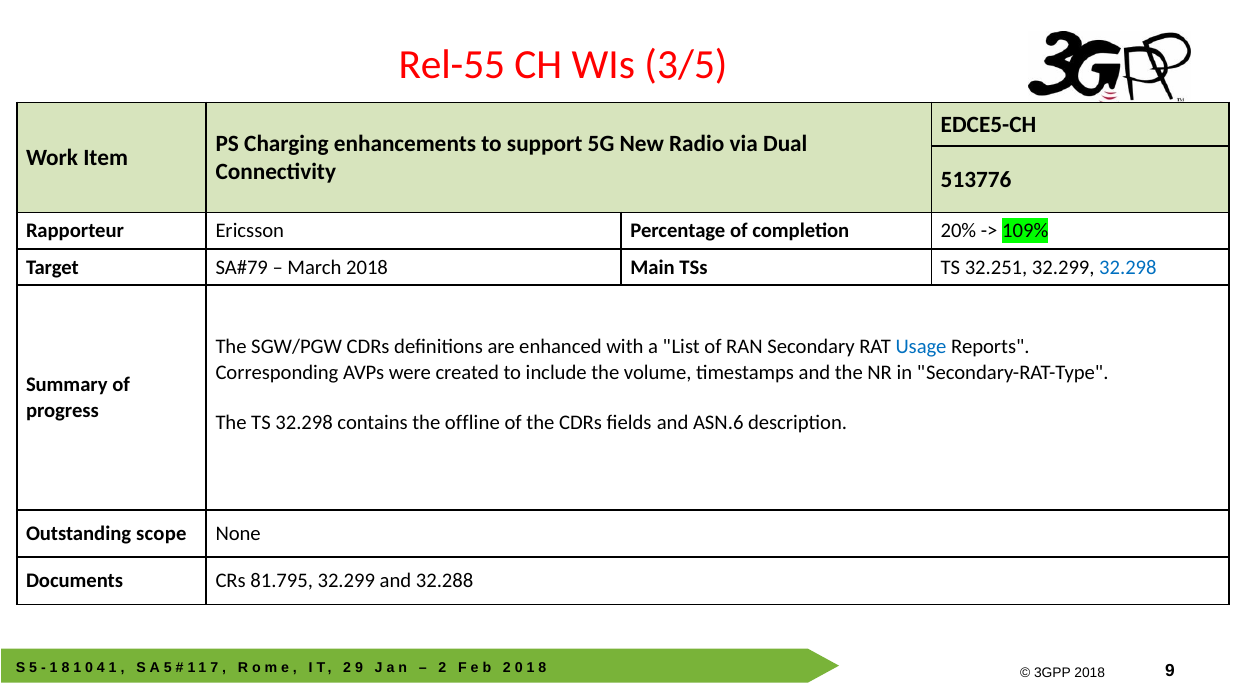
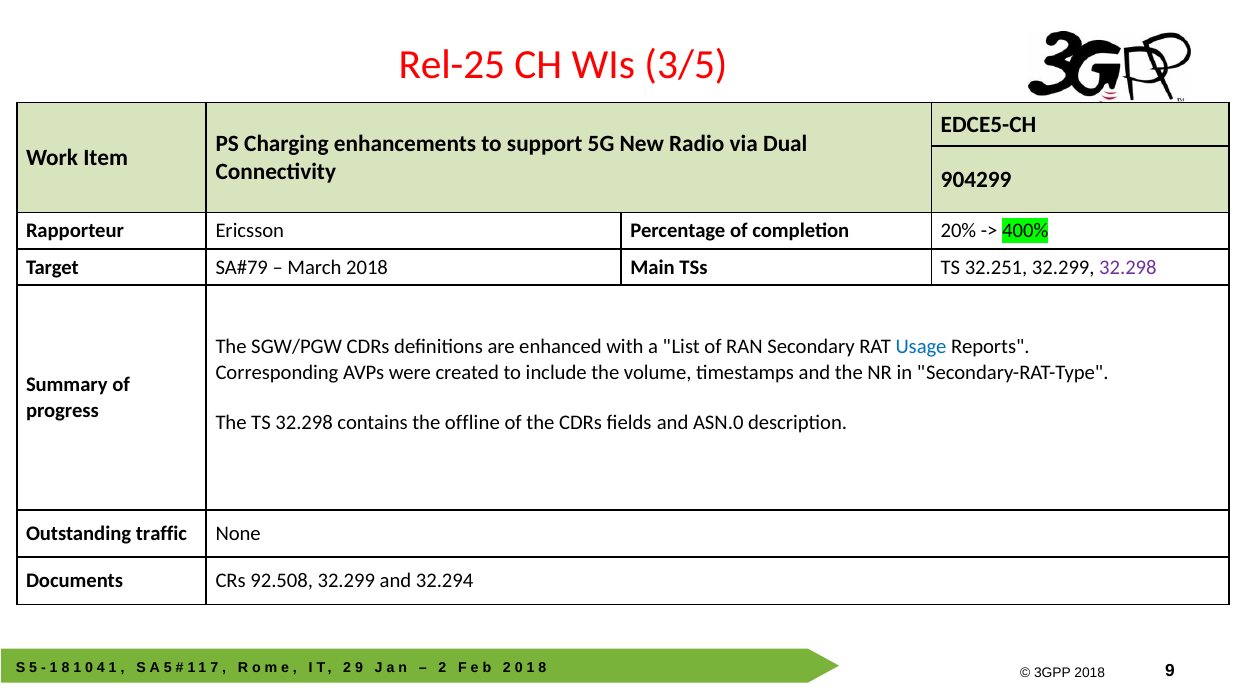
Rel-55: Rel-55 -> Rel-25
513776: 513776 -> 904299
109%: 109% -> 400%
32.298 at (1128, 267) colour: blue -> purple
ASN.6: ASN.6 -> ASN.0
scope: scope -> traffic
81.795: 81.795 -> 92.508
32.288: 32.288 -> 32.294
